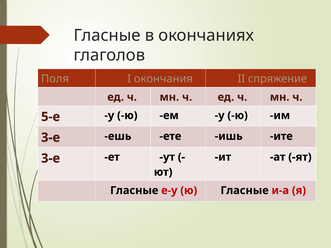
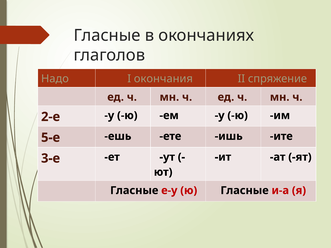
Поля: Поля -> Надо
5-е: 5-е -> 2-е
3-е at (51, 138): 3-е -> 5-е
